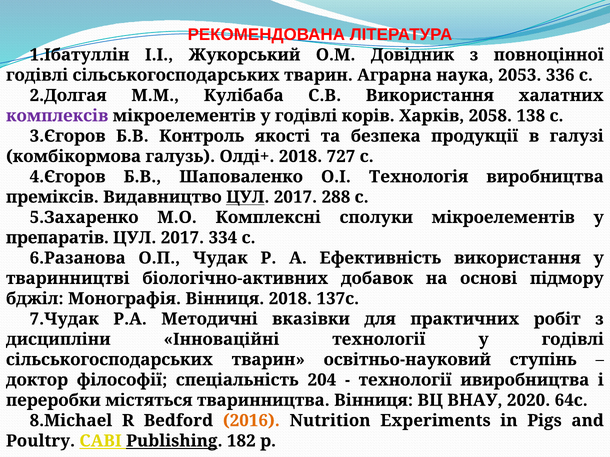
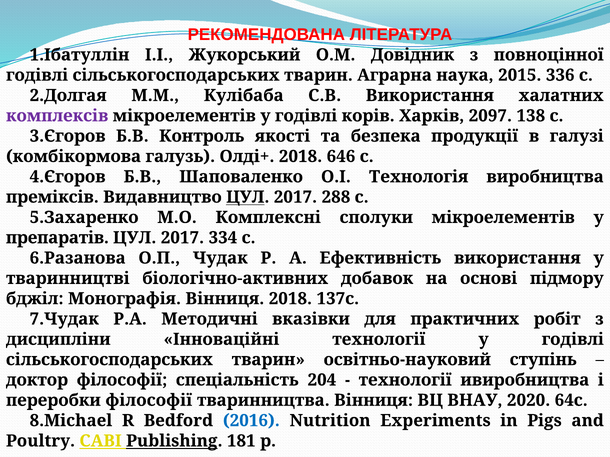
2053: 2053 -> 2015
2058: 2058 -> 2097
727: 727 -> 646
переробки містяться: містяться -> філософії
2016 colour: orange -> blue
182: 182 -> 181
